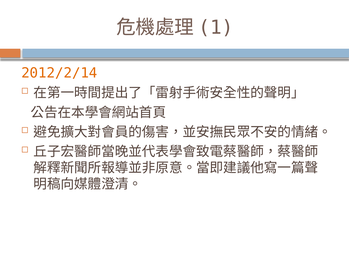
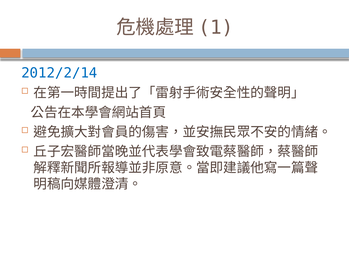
2012/2/14 colour: orange -> blue
